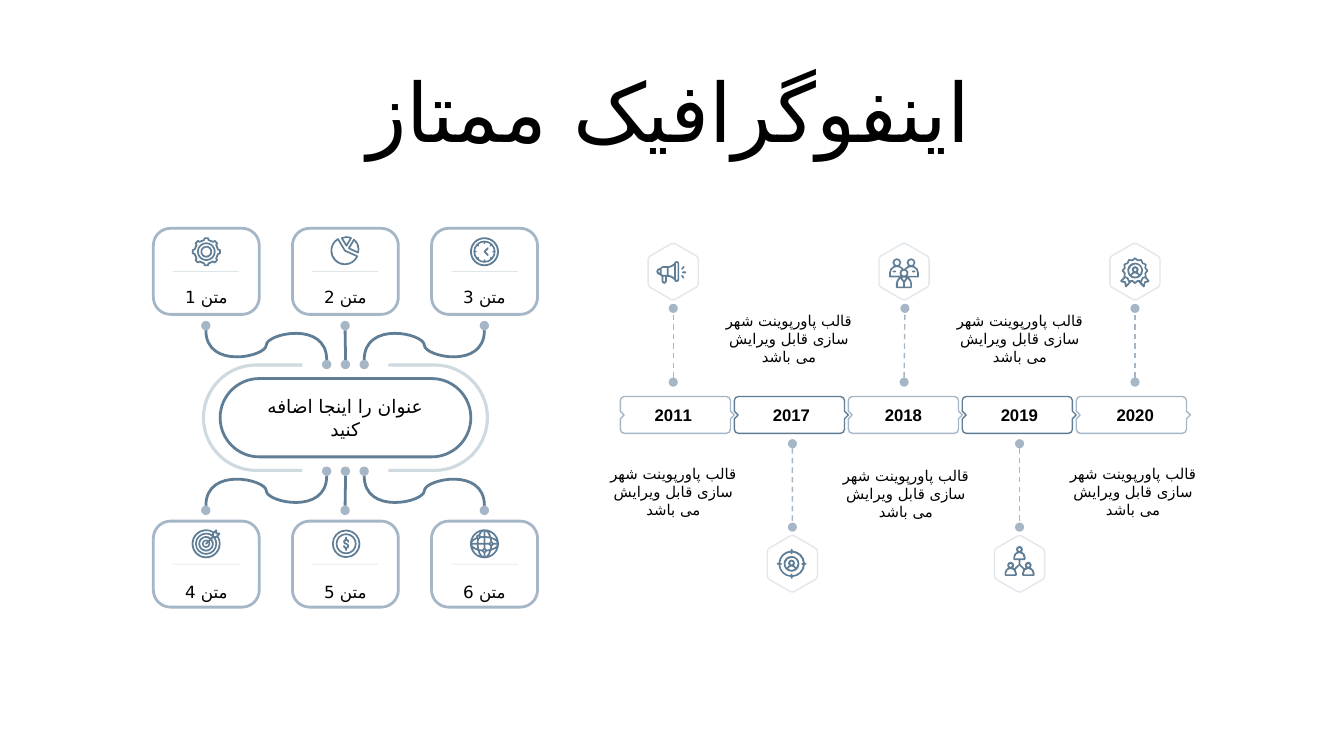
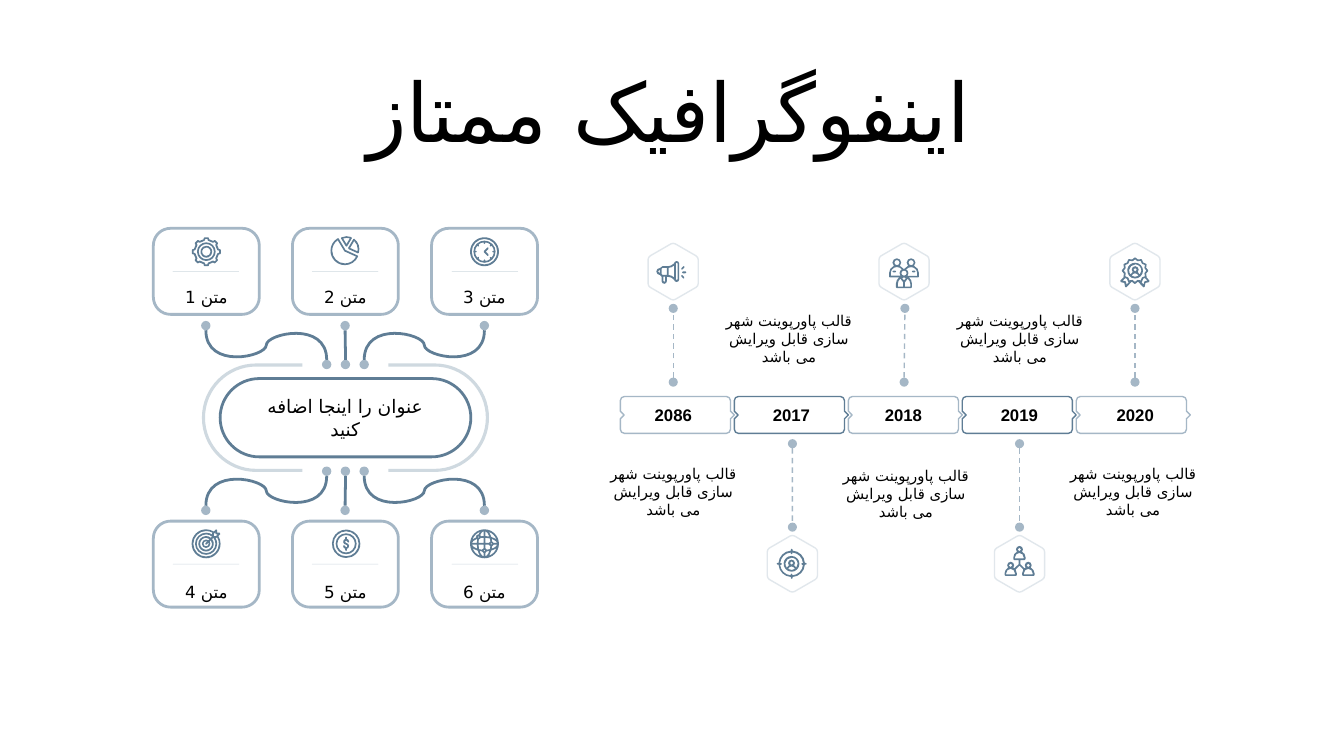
2011: 2011 -> 2086
